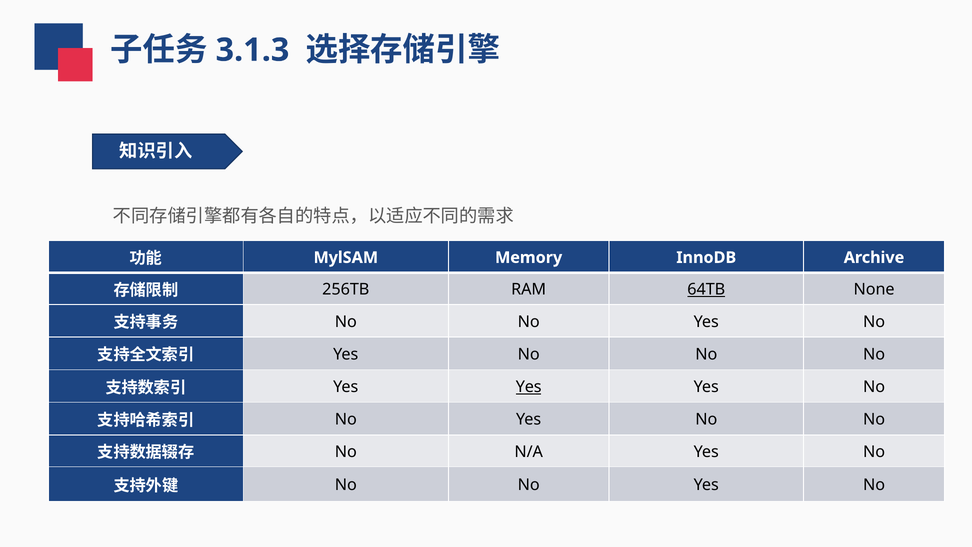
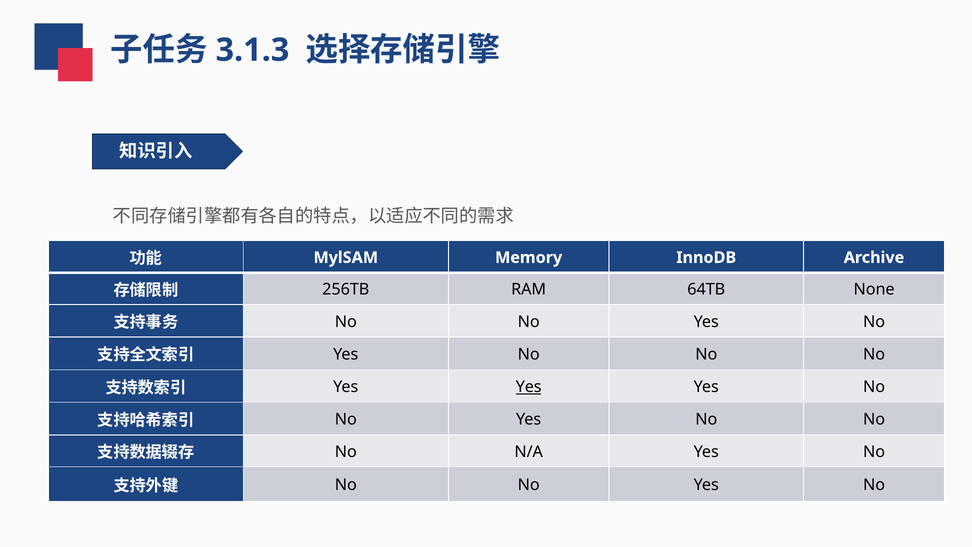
64TB underline: present -> none
